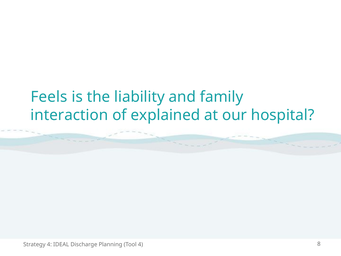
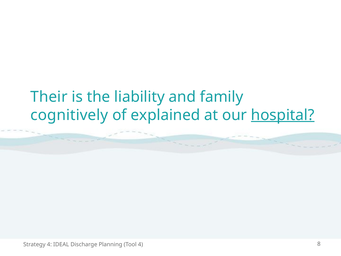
Feels: Feels -> Their
interaction: interaction -> cognitively
hospital underline: none -> present
